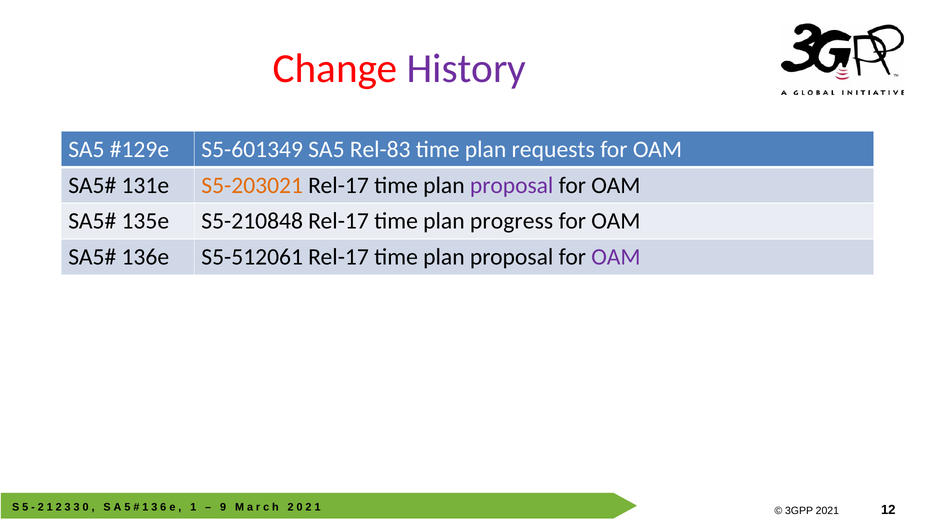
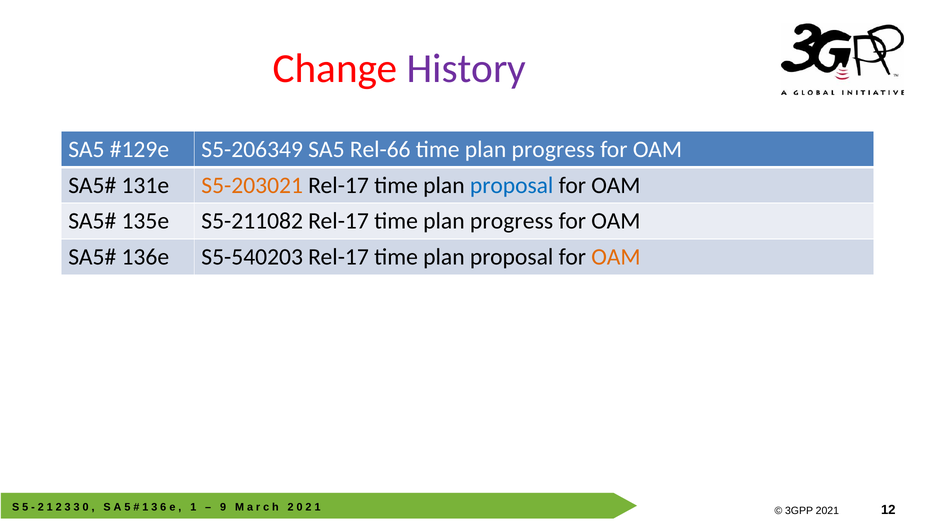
S5-601349: S5-601349 -> S5-206349
Rel-83: Rel-83 -> Rel-66
requests at (553, 149): requests -> progress
proposal at (512, 185) colour: purple -> blue
S5-210848: S5-210848 -> S5-211082
S5-512061: S5-512061 -> S5-540203
OAM at (616, 257) colour: purple -> orange
